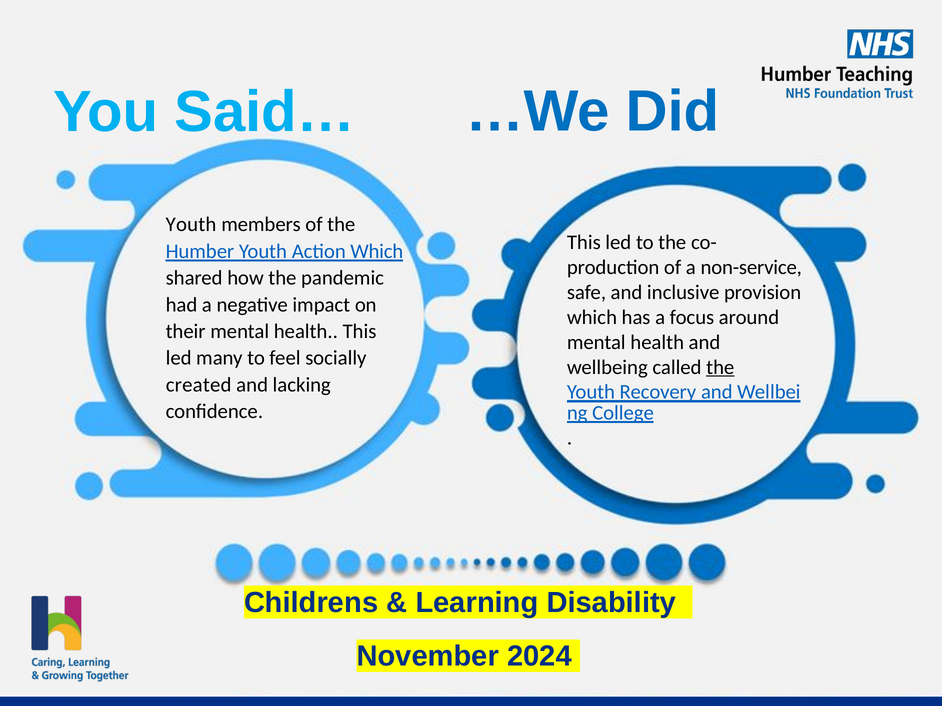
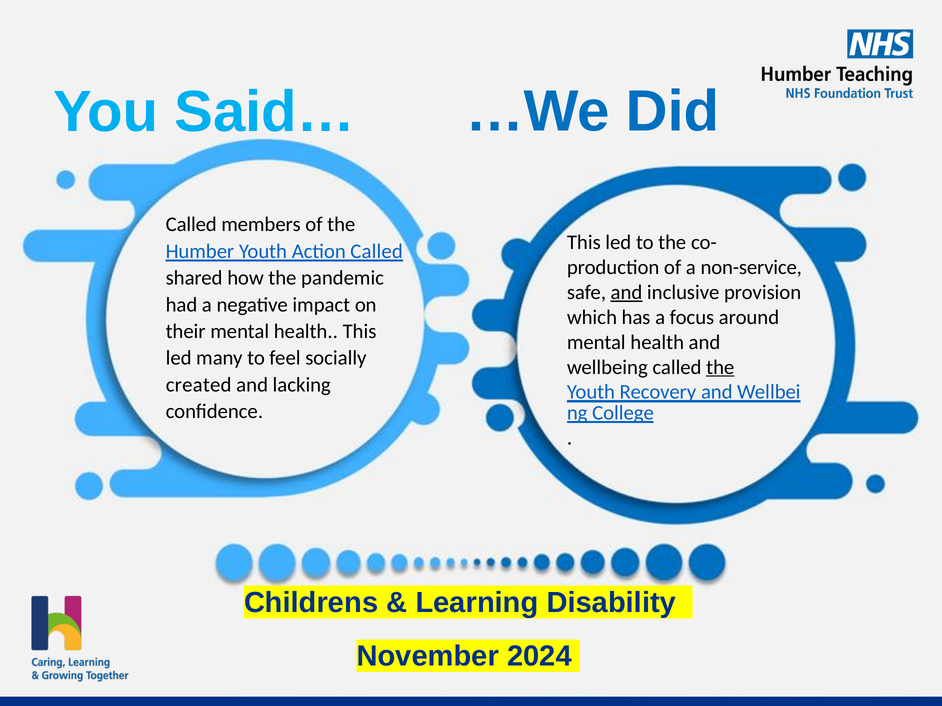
Youth at (191, 225): Youth -> Called
Action Which: Which -> Called
and at (627, 293) underline: none -> present
